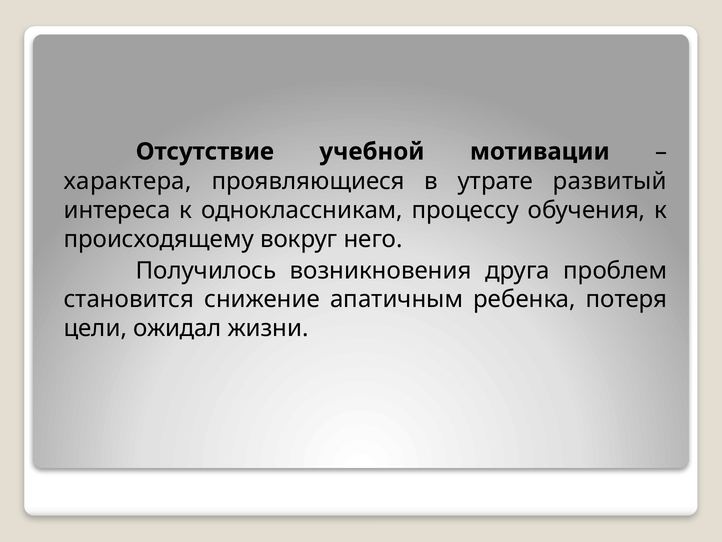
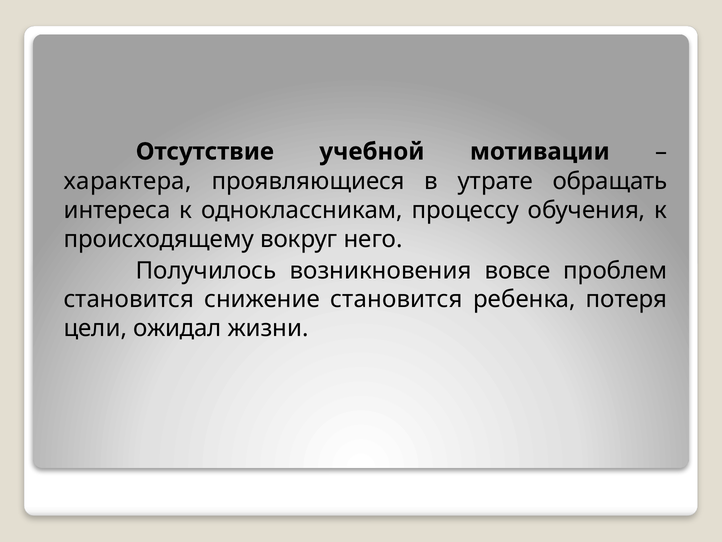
развитый: развитый -> обращать
друга: друга -> вовсе
снижение апатичным: апатичным -> становится
